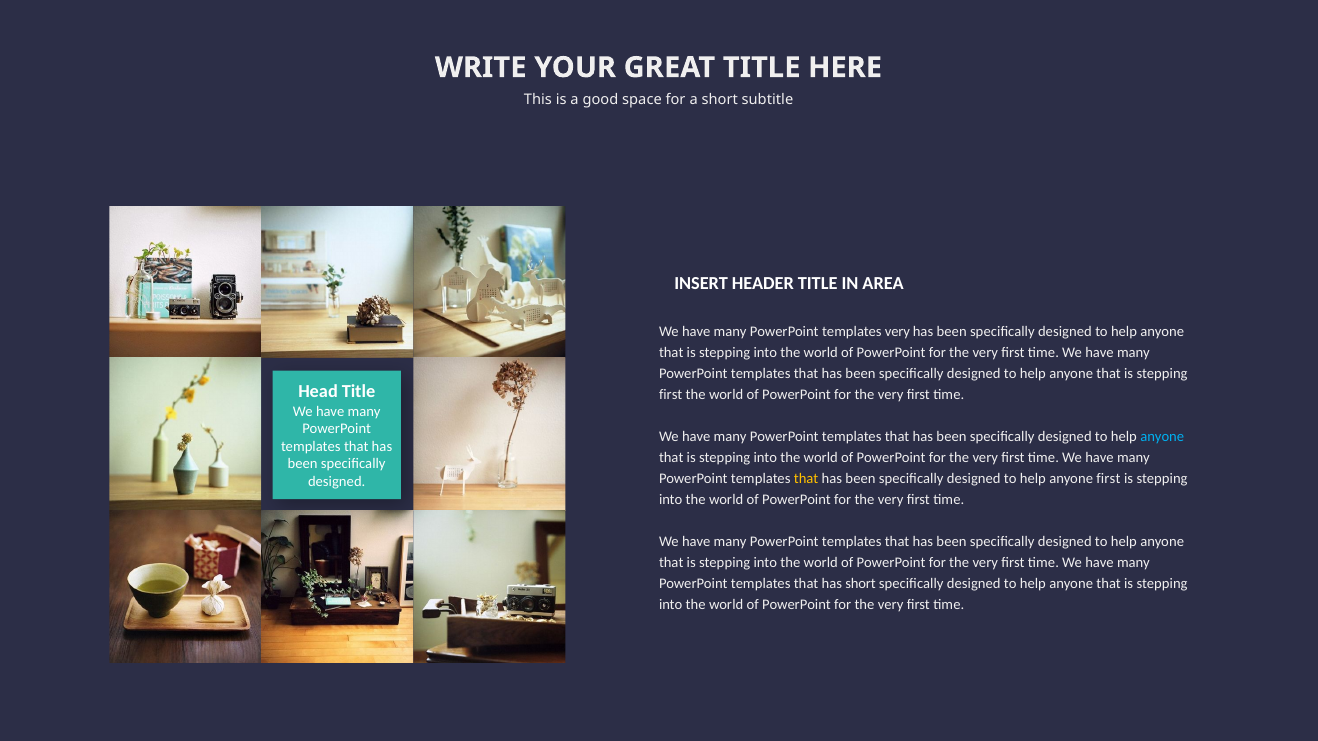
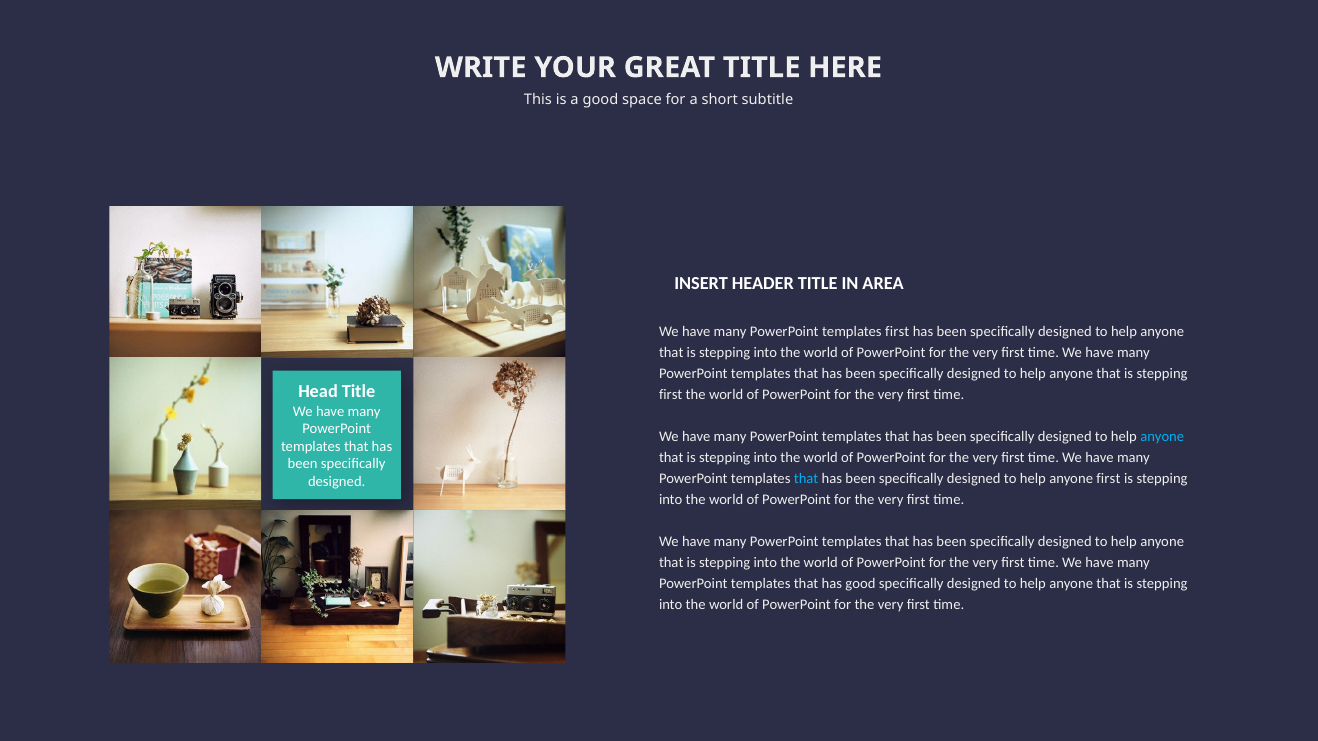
templates very: very -> first
that at (806, 479) colour: yellow -> light blue
has short: short -> good
